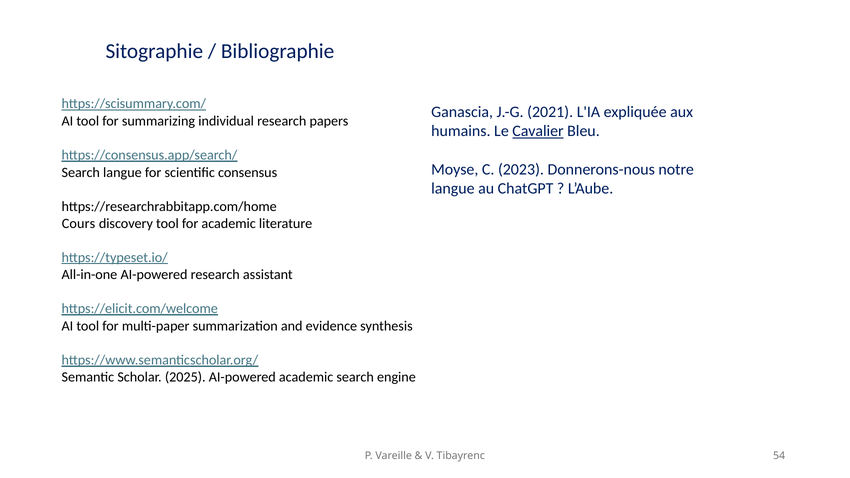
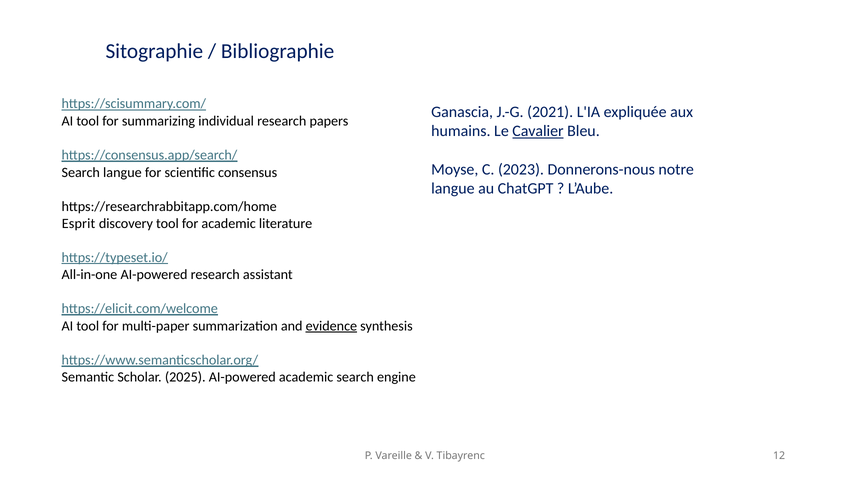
Cours: Cours -> Esprit
evidence underline: none -> present
54: 54 -> 12
